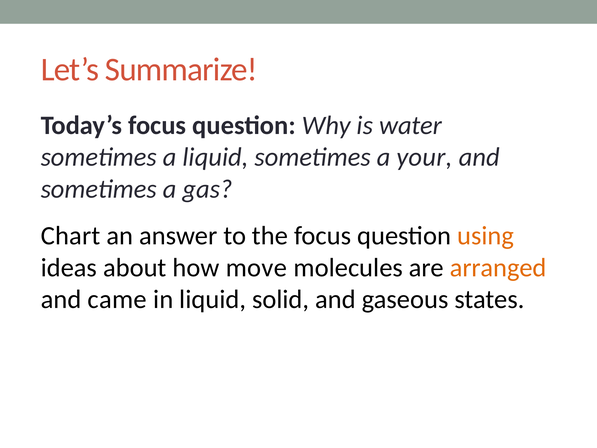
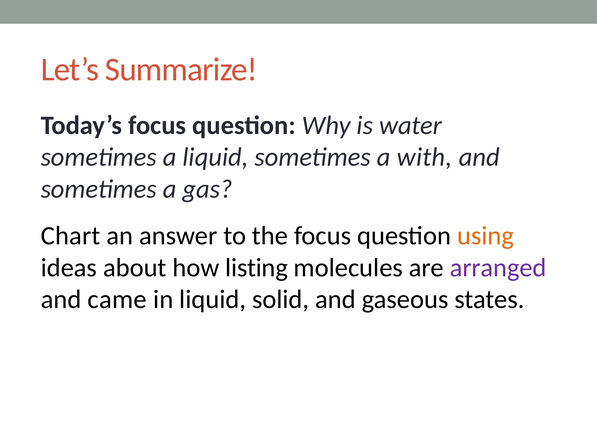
your: your -> with
move: move -> listing
arranged colour: orange -> purple
